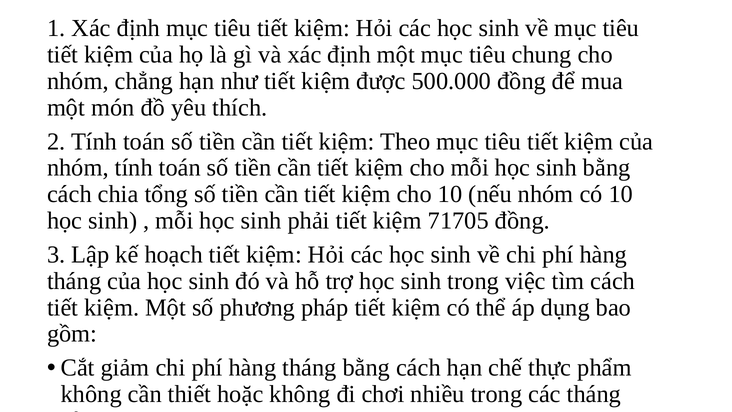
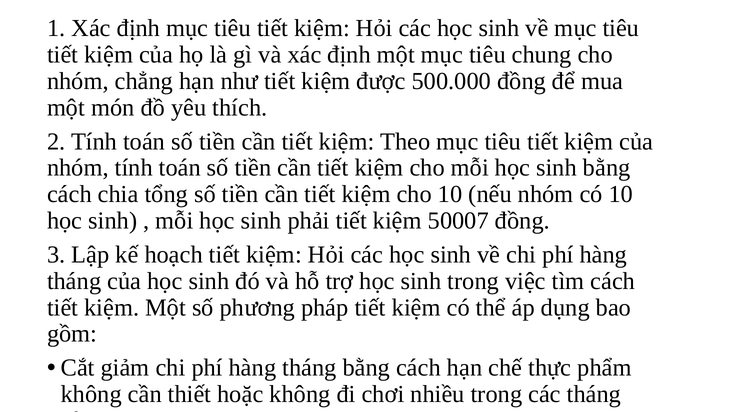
71705: 71705 -> 50007
